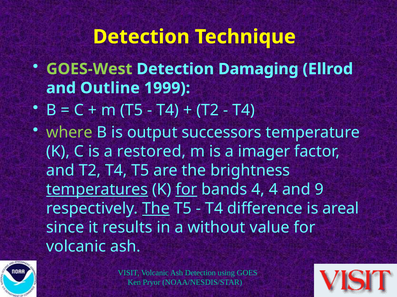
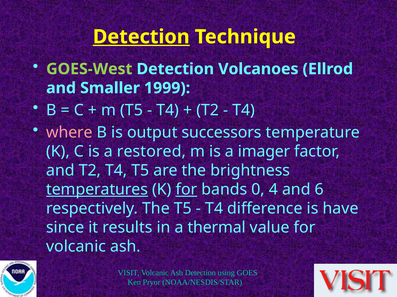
Detection at (141, 37) underline: none -> present
Damaging: Damaging -> Volcanoes
Outline: Outline -> Smaller
where colour: light green -> pink
bands 4: 4 -> 0
9: 9 -> 6
The at (156, 209) underline: present -> none
areal: areal -> have
without: without -> thermal
